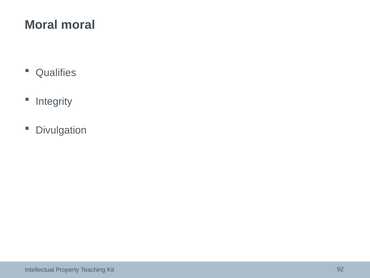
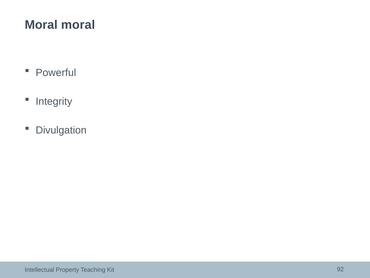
Qualifies: Qualifies -> Powerful
